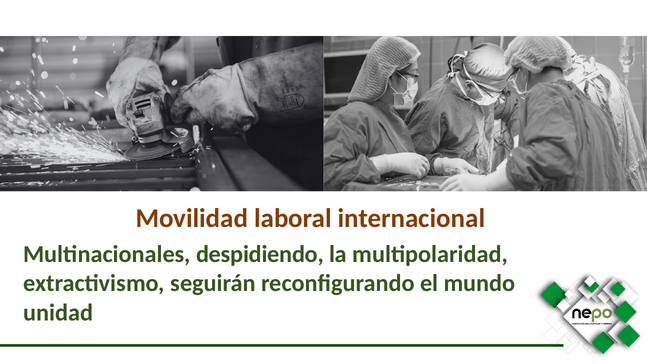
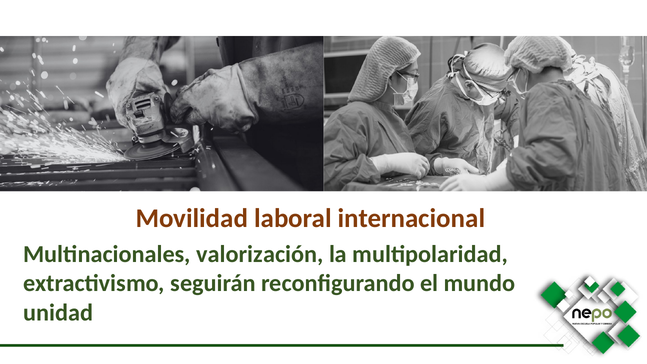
despidiendo: despidiendo -> valorización
